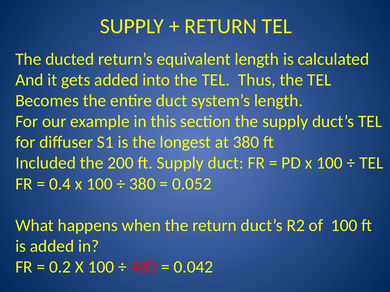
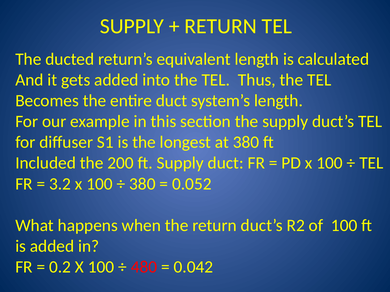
0.4: 0.4 -> 3.2
